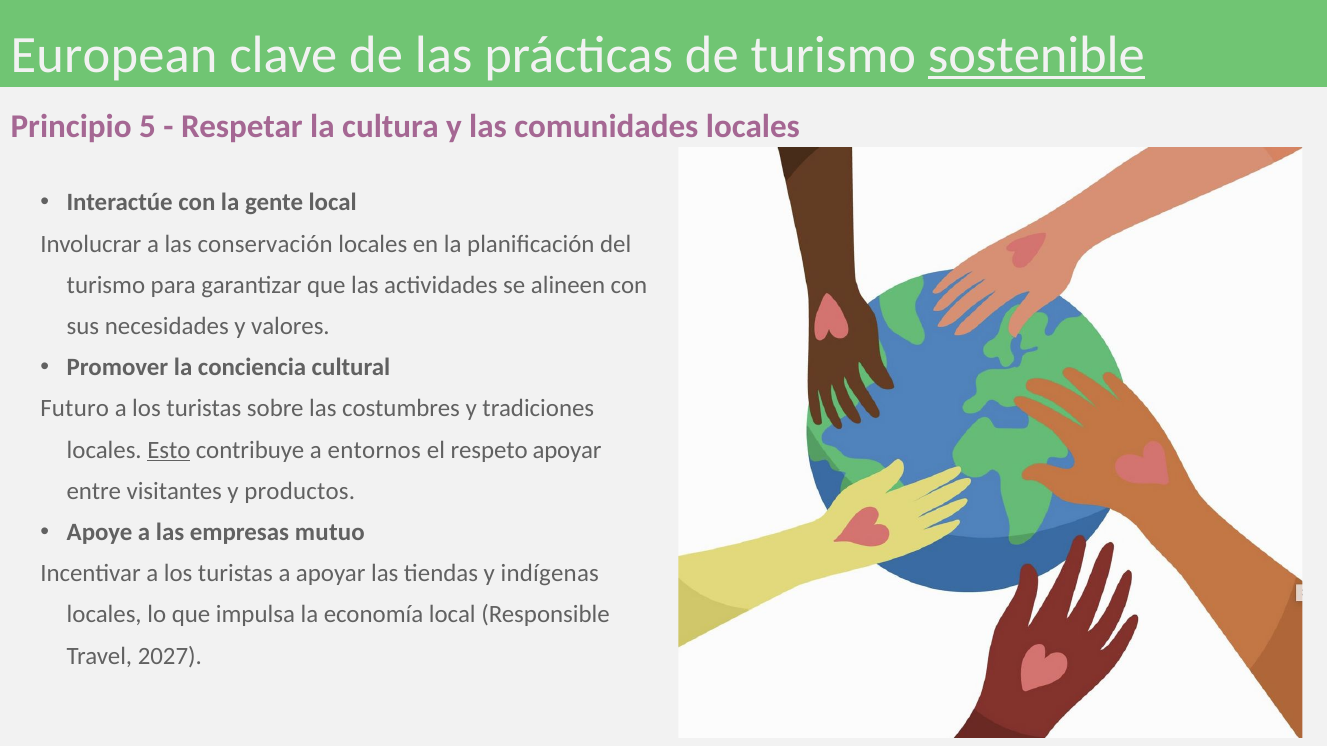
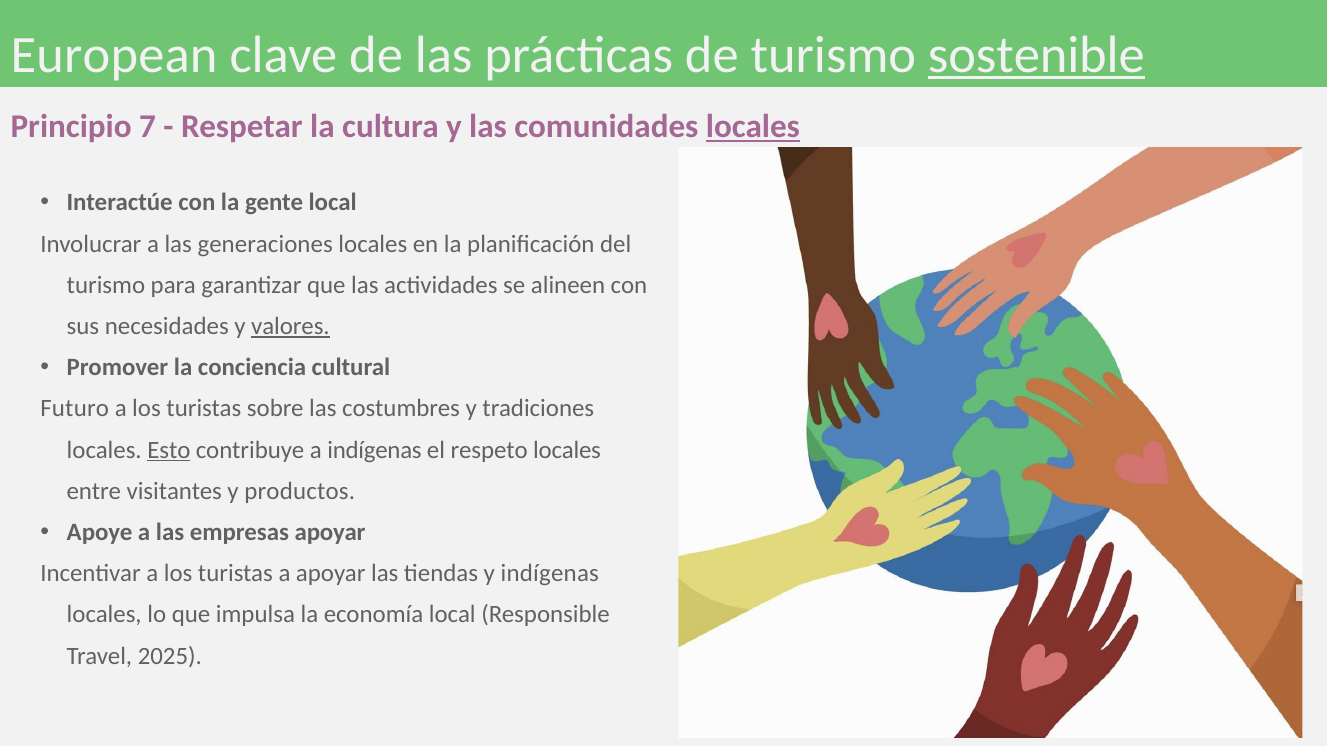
5: 5 -> 7
locales at (753, 126) underline: none -> present
conservación: conservación -> generaciones
valores underline: none -> present
a entornos: entornos -> indígenas
respeto apoyar: apoyar -> locales
empresas mutuo: mutuo -> apoyar
2027: 2027 -> 2025
